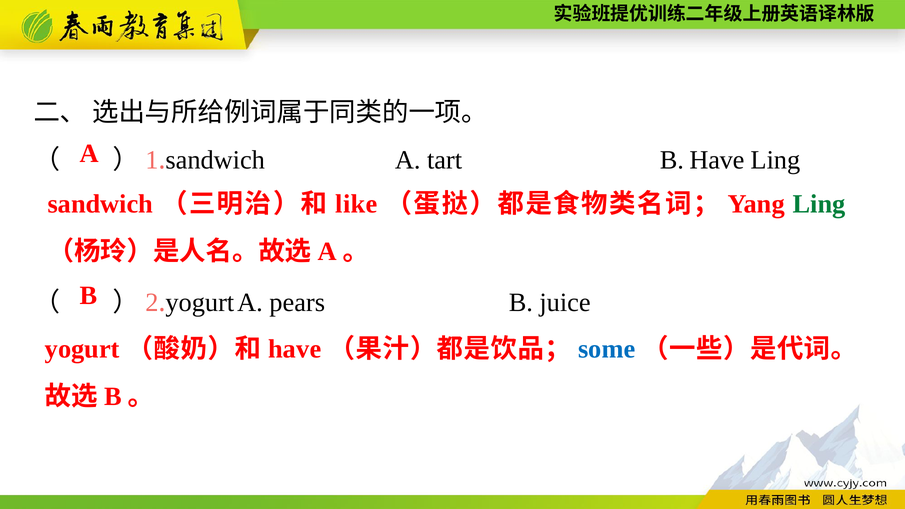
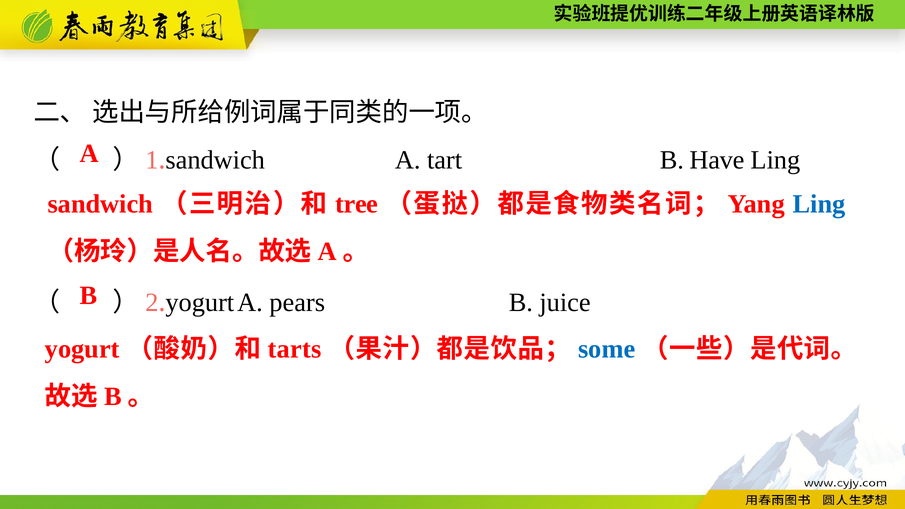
like: like -> tree
Ling at (819, 204) colour: green -> blue
have at (295, 349): have -> tarts
